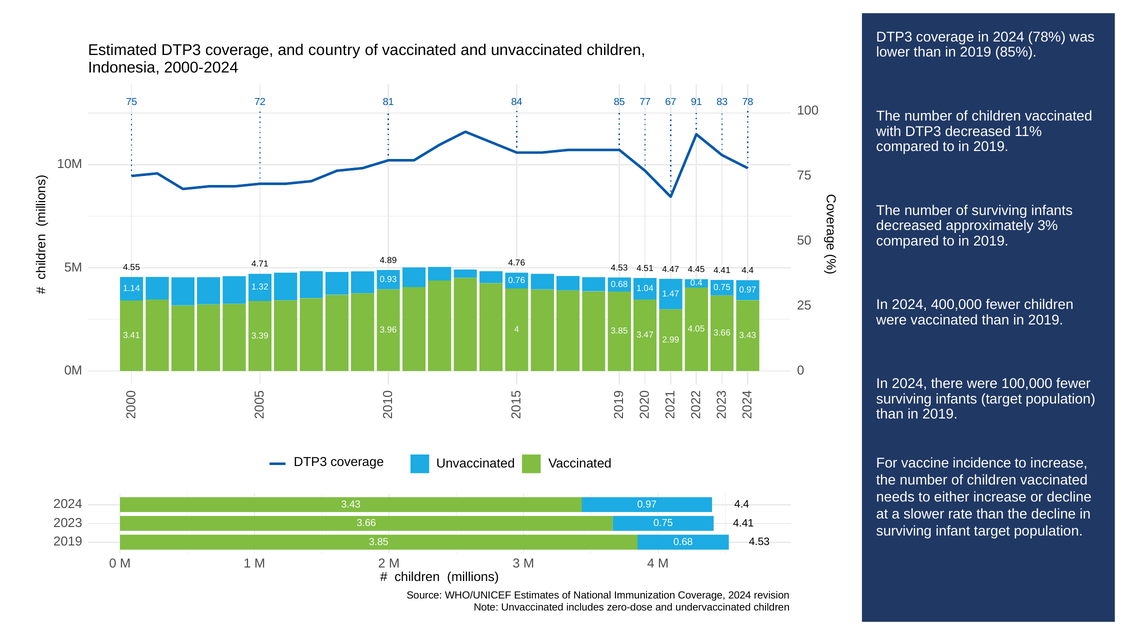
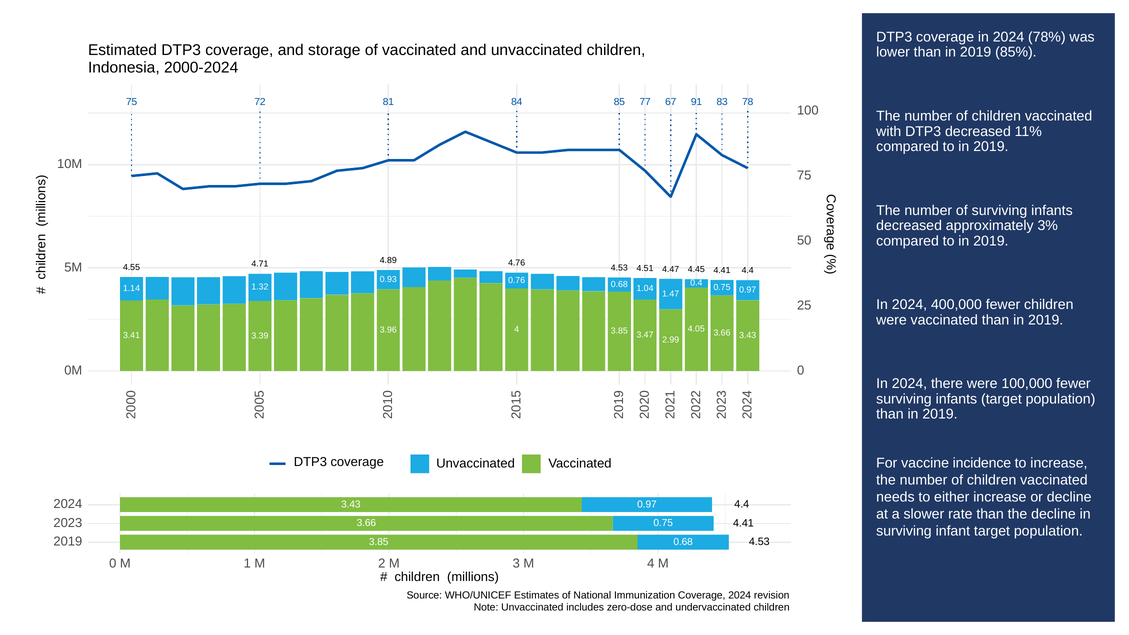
country: country -> storage
